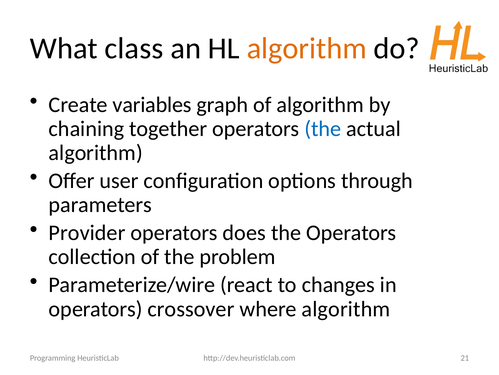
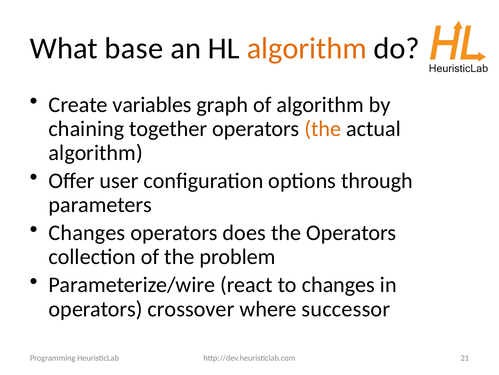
class: class -> base
the at (323, 129) colour: blue -> orange
Provider at (87, 232): Provider -> Changes
where algorithm: algorithm -> successor
